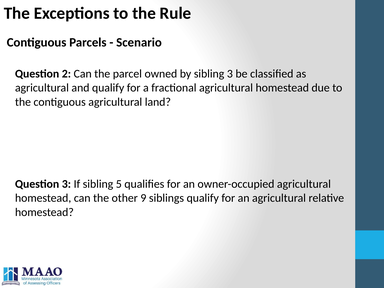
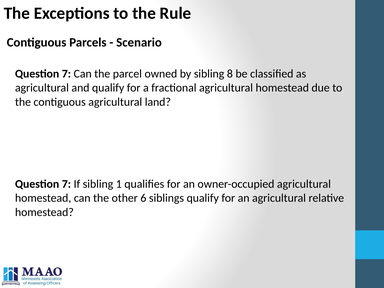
2 at (66, 74): 2 -> 7
sibling 3: 3 -> 8
3 at (66, 184): 3 -> 7
5: 5 -> 1
9: 9 -> 6
